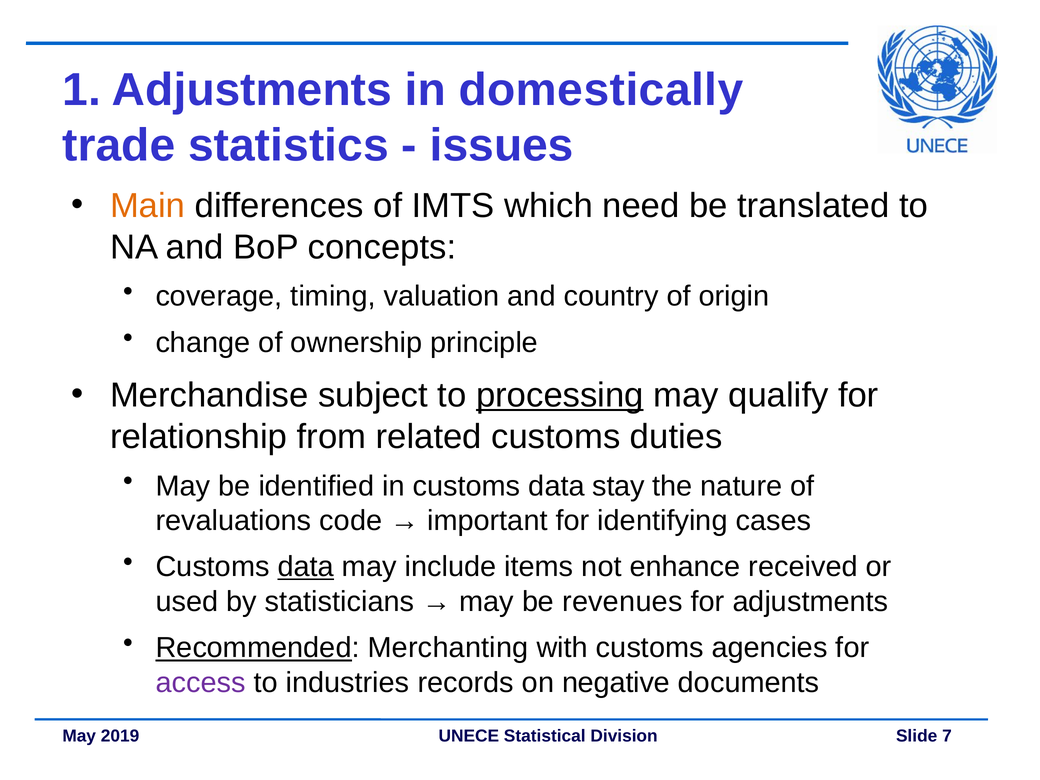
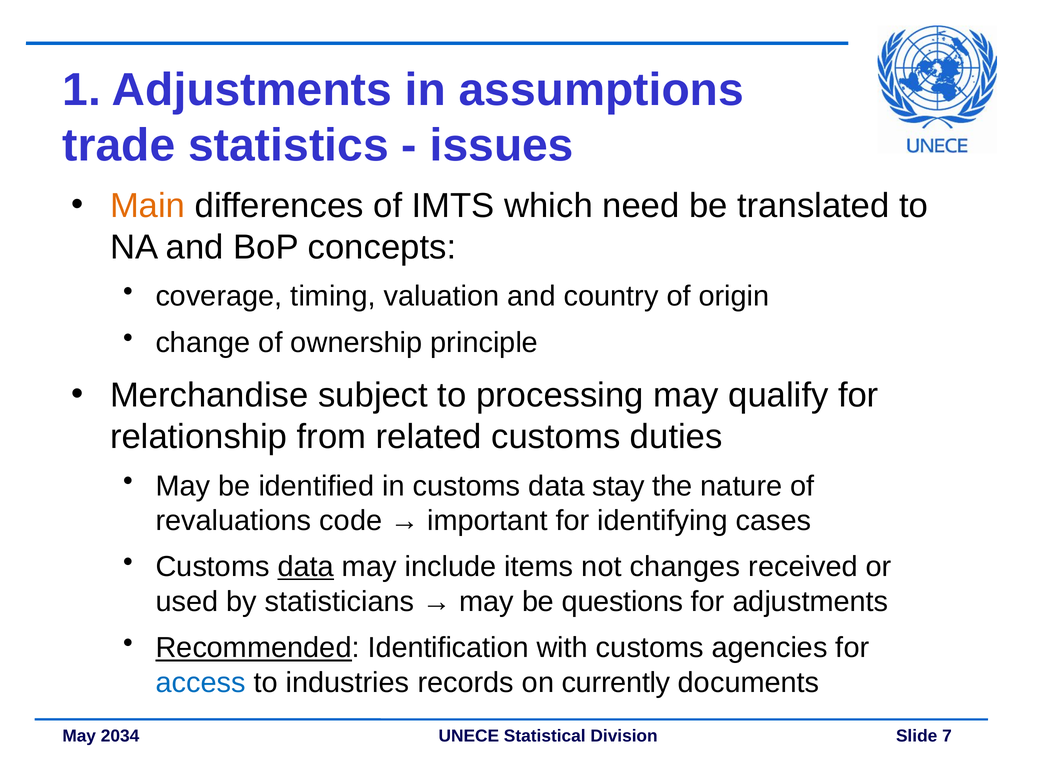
domestically: domestically -> assumptions
processing underline: present -> none
enhance: enhance -> changes
revenues: revenues -> questions
Merchanting: Merchanting -> Identification
access colour: purple -> blue
negative: negative -> currently
2019: 2019 -> 2034
